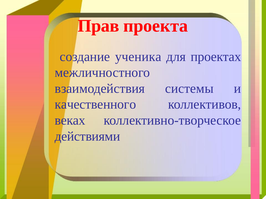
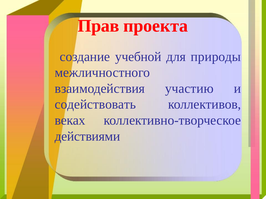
ученика: ученика -> учебной
проектах: проектах -> природы
системы: системы -> участию
качественного: качественного -> содействовать
